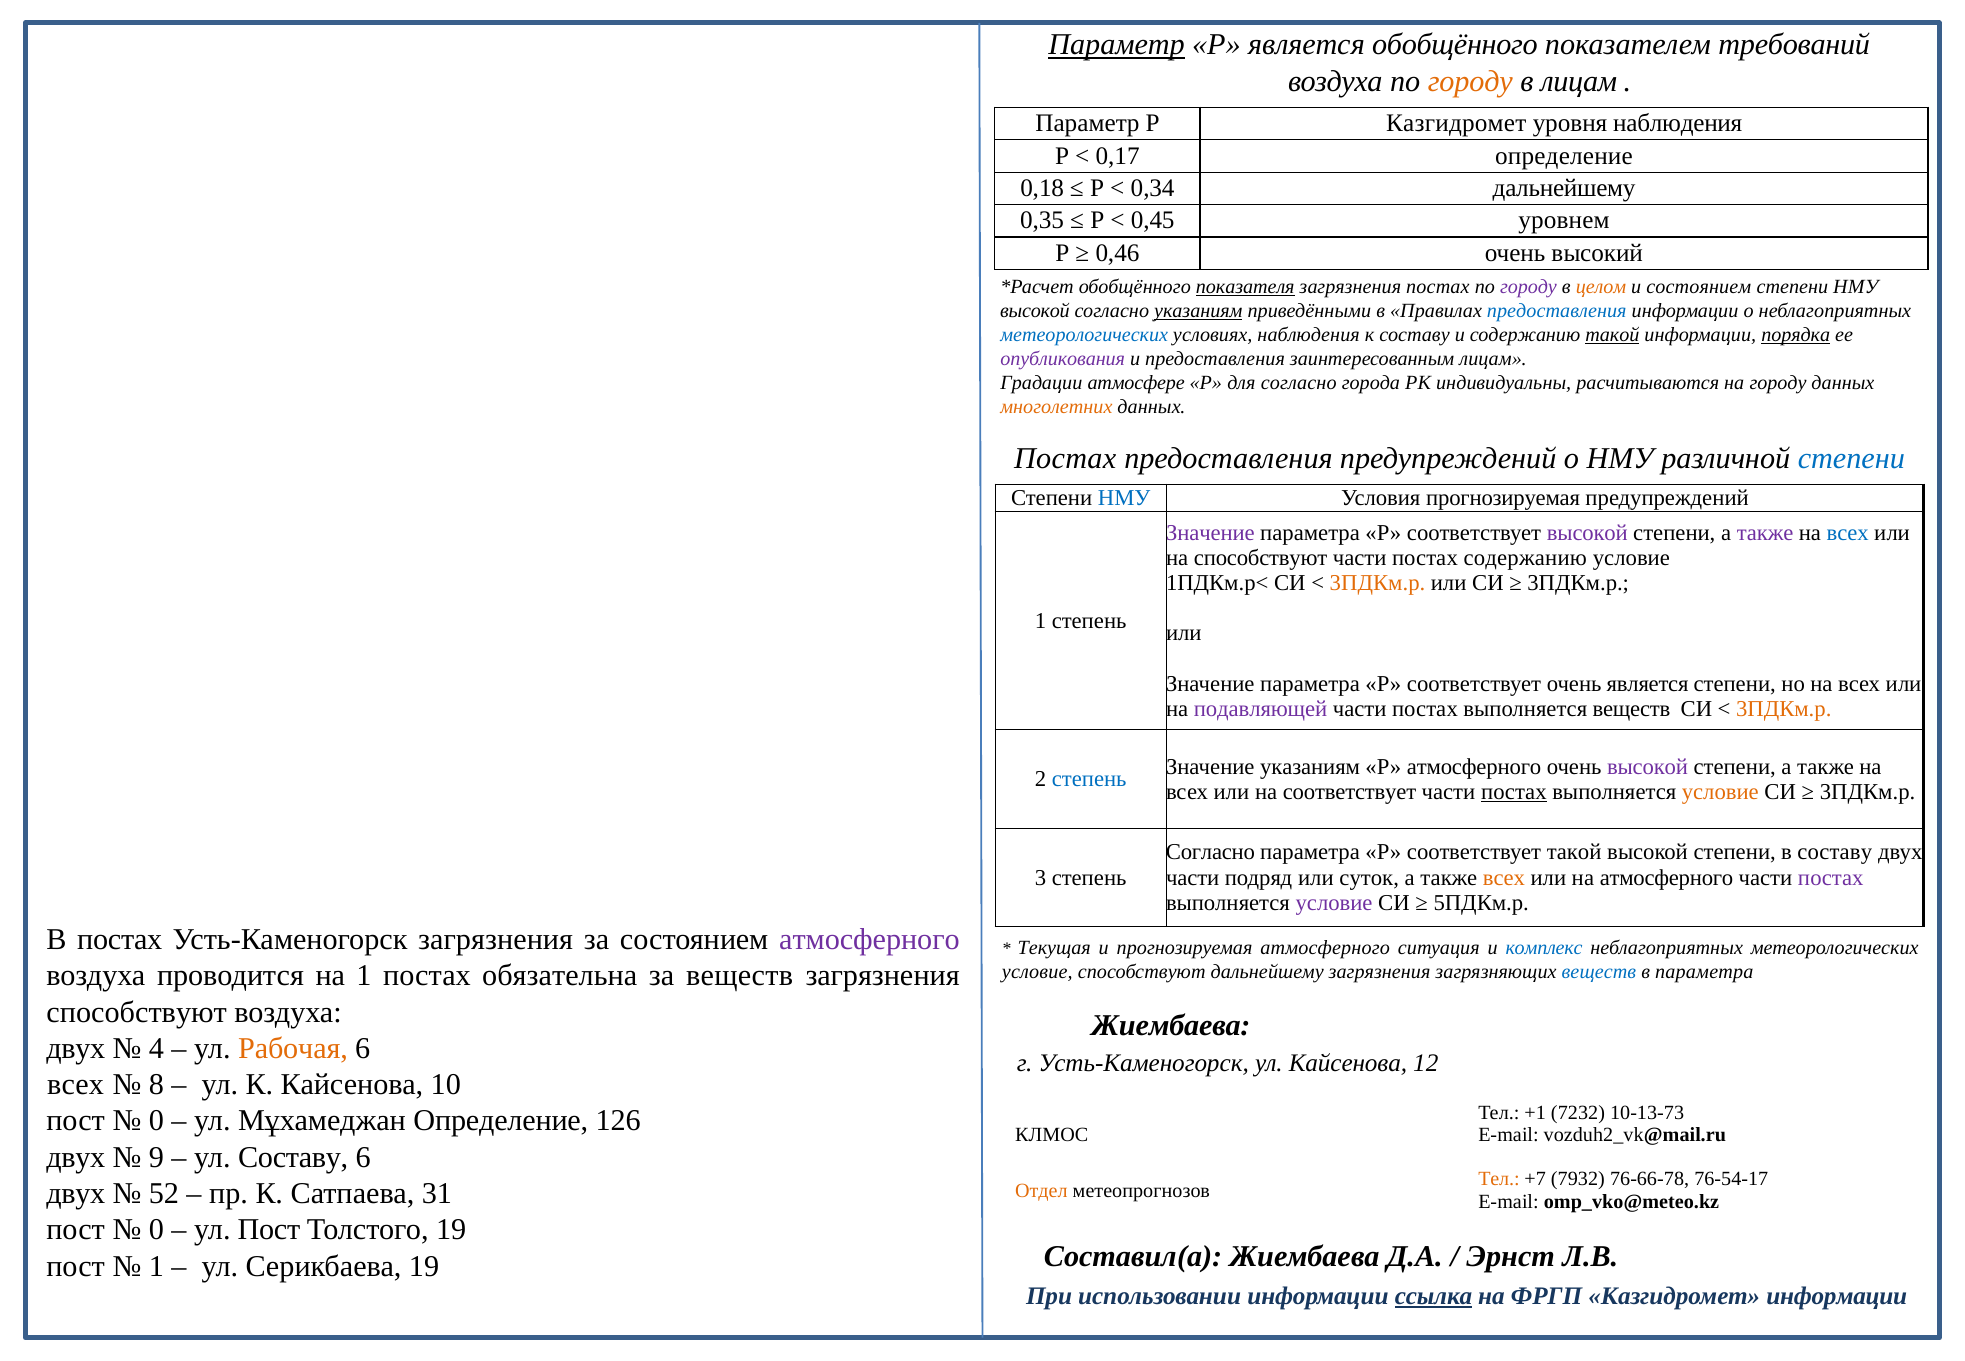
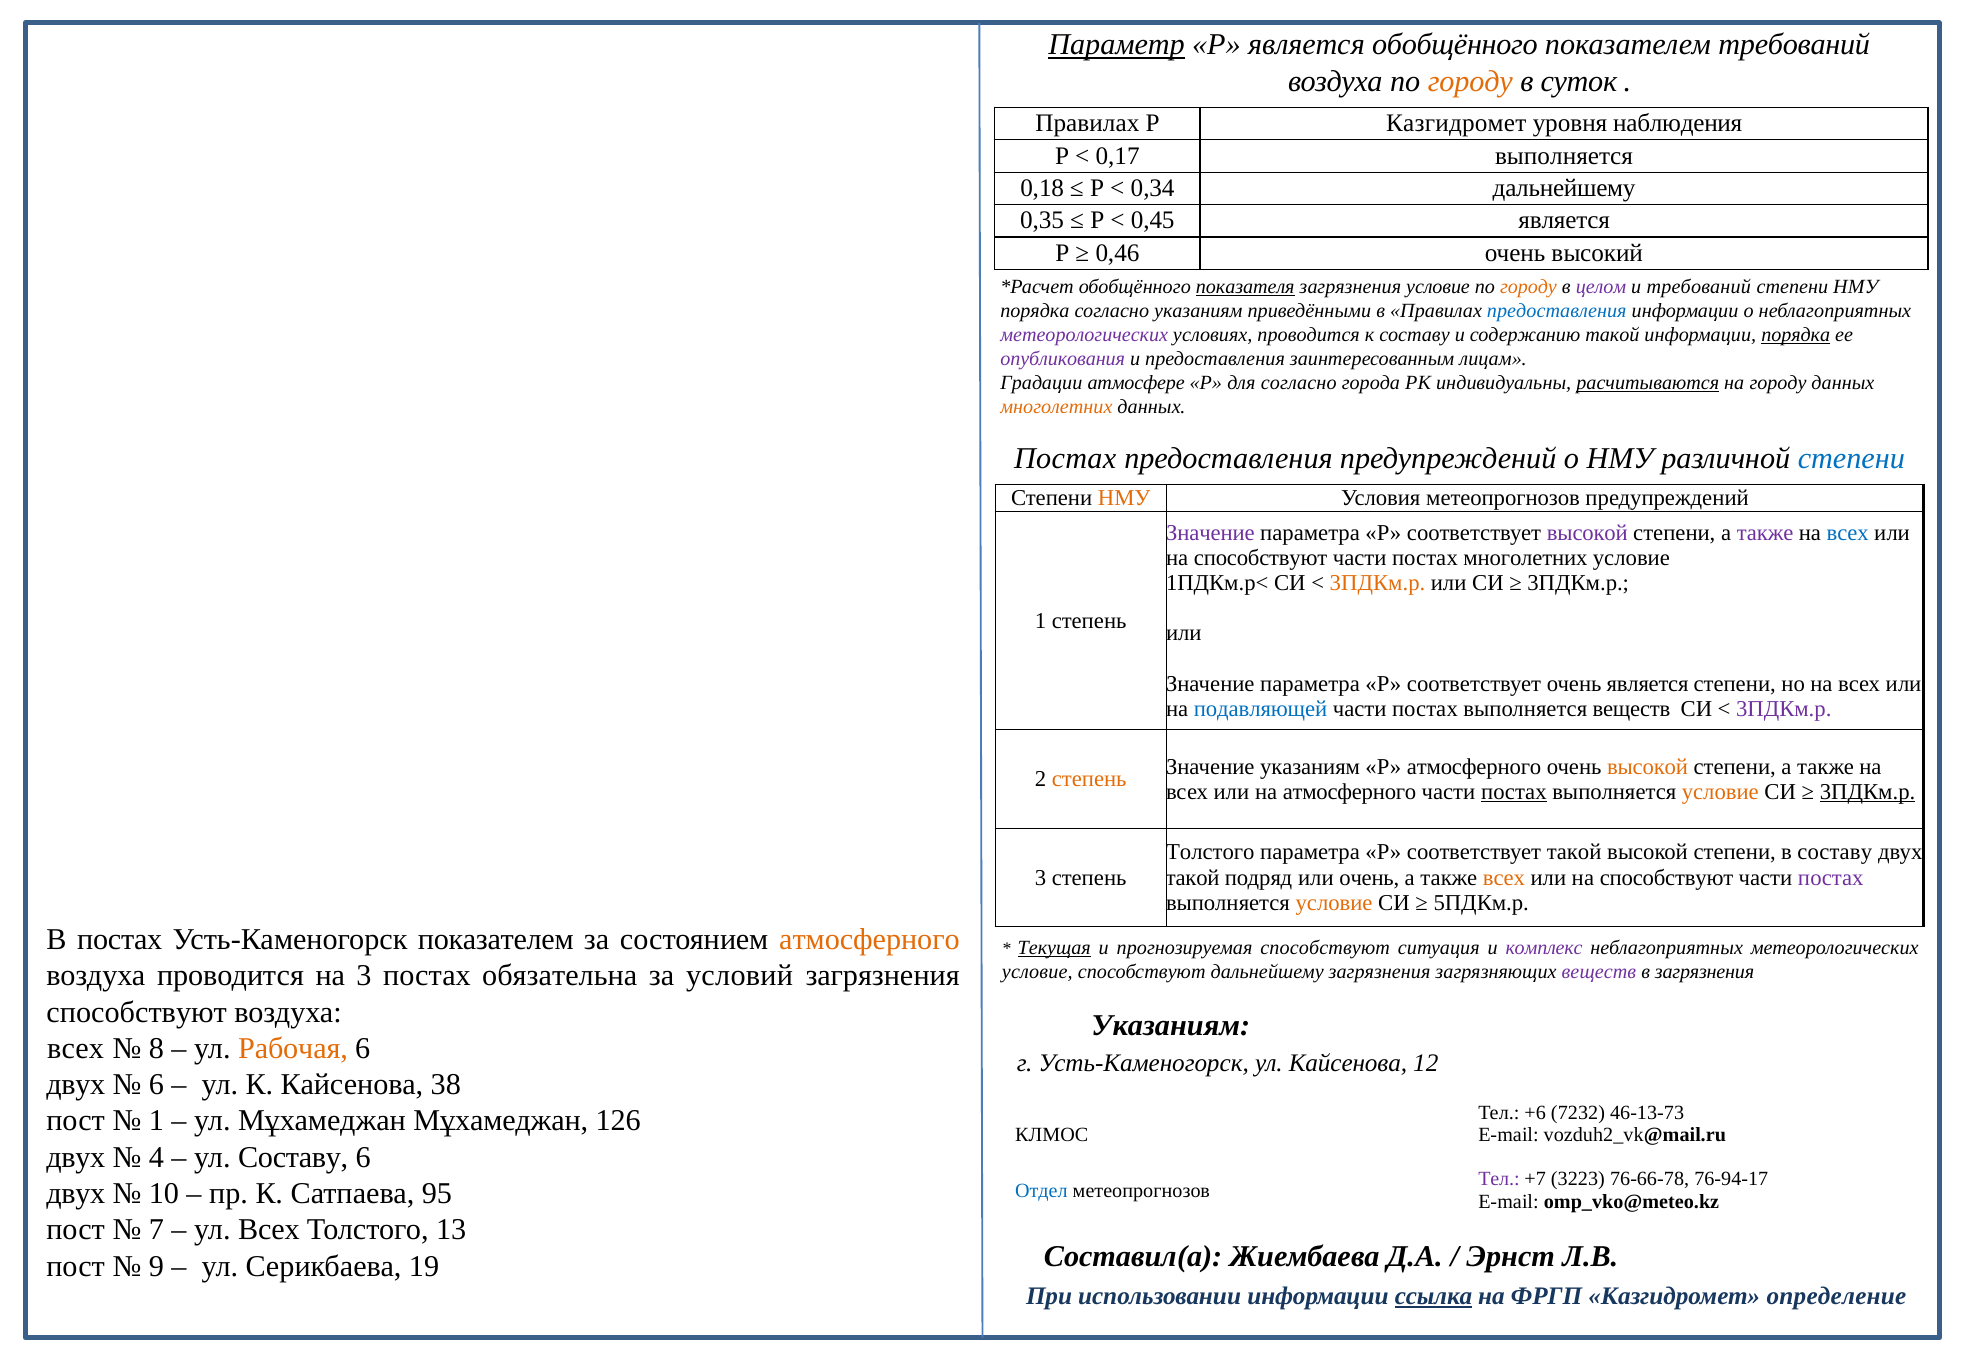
в лицам: лицам -> суток
Параметр at (1087, 123): Параметр -> Правилах
0,17 определение: определение -> выполняется
0,45 уровнем: уровнем -> является
загрязнения постах: постах -> условие
городу at (1528, 286) colour: purple -> orange
целом colour: orange -> purple
и состоянием: состоянием -> требований
высокой at (1035, 310): высокой -> порядка
указаниям at (1198, 310) underline: present -> none
метеорологических at (1084, 335) colour: blue -> purple
условиях наблюдения: наблюдения -> проводится
такой at (1612, 335) underline: present -> none
расчитываются underline: none -> present
НМУ at (1124, 498) colour: blue -> orange
Условия прогнозируемая: прогнозируемая -> метеопрогнозов
постах содержанию: содержанию -> многолетних
подавляющей colour: purple -> blue
3ПДКм.р at (1784, 709) colour: orange -> purple
высокой at (1648, 766) colour: purple -> orange
степень at (1089, 779) colour: blue -> orange
на соответствует: соответствует -> атмосферного
3ПДКм.р at (1868, 791) underline: none -> present
Согласно at (1210, 852): Согласно -> Толстого
части at (1193, 877): части -> такой
или суток: суток -> очень
атмосферного at (1667, 877): атмосферного -> способствуют
условие at (1334, 902) colour: purple -> orange
Усть-Каменогорск загрязнения: загрязнения -> показателем
атмосферного at (869, 939) colour: purple -> orange
Текущая underline: none -> present
прогнозируемая атмосферного: атмосферного -> способствуют
комплекс colour: blue -> purple
на 1: 1 -> 3
за веществ: веществ -> условий
веществ at (1599, 971) colour: blue -> purple
в параметра: параметра -> загрязнения
Жиембаева at (1171, 1025): Жиембаева -> Указаниям
двух at (76, 1048): двух -> всех
4: 4 -> 8
всех at (76, 1084): всех -> двух
8 at (156, 1084): 8 -> 6
10: 10 -> 38
+1: +1 -> +6
10-13-73: 10-13-73 -> 46-13-73
0 at (156, 1120): 0 -> 1
Мұхамеджан Определение: Определение -> Мұхамеджан
9: 9 -> 4
Тел at (1499, 1179) colour: orange -> purple
7932: 7932 -> 3223
76-54-17: 76-54-17 -> 76-94-17
52: 52 -> 10
31: 31 -> 95
Отдел colour: orange -> blue
0 at (156, 1229): 0 -> 7
ул Пост: Пост -> Всех
Толстого 19: 19 -> 13
1 at (156, 1265): 1 -> 9
Казгидромет информации: информации -> определение
